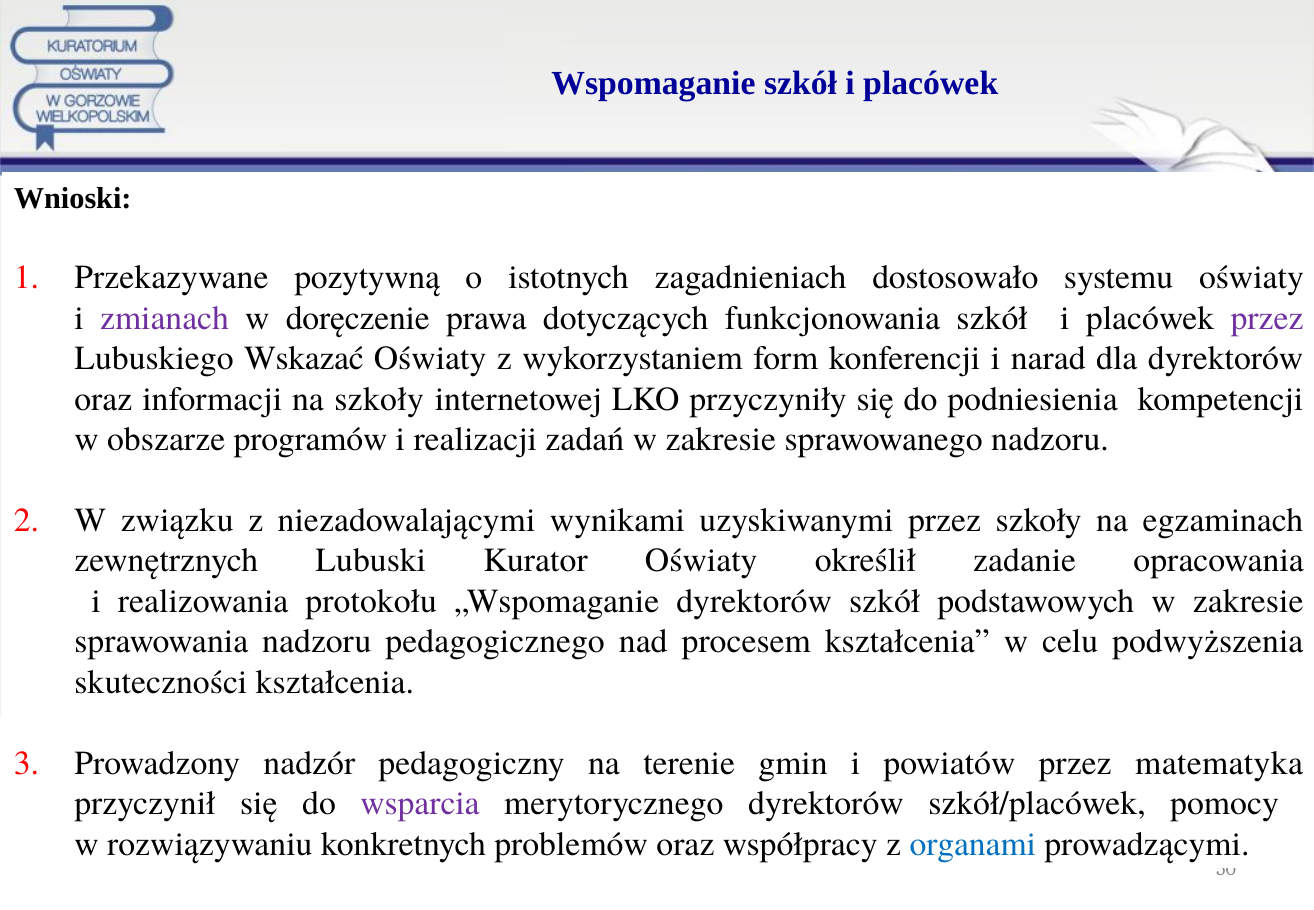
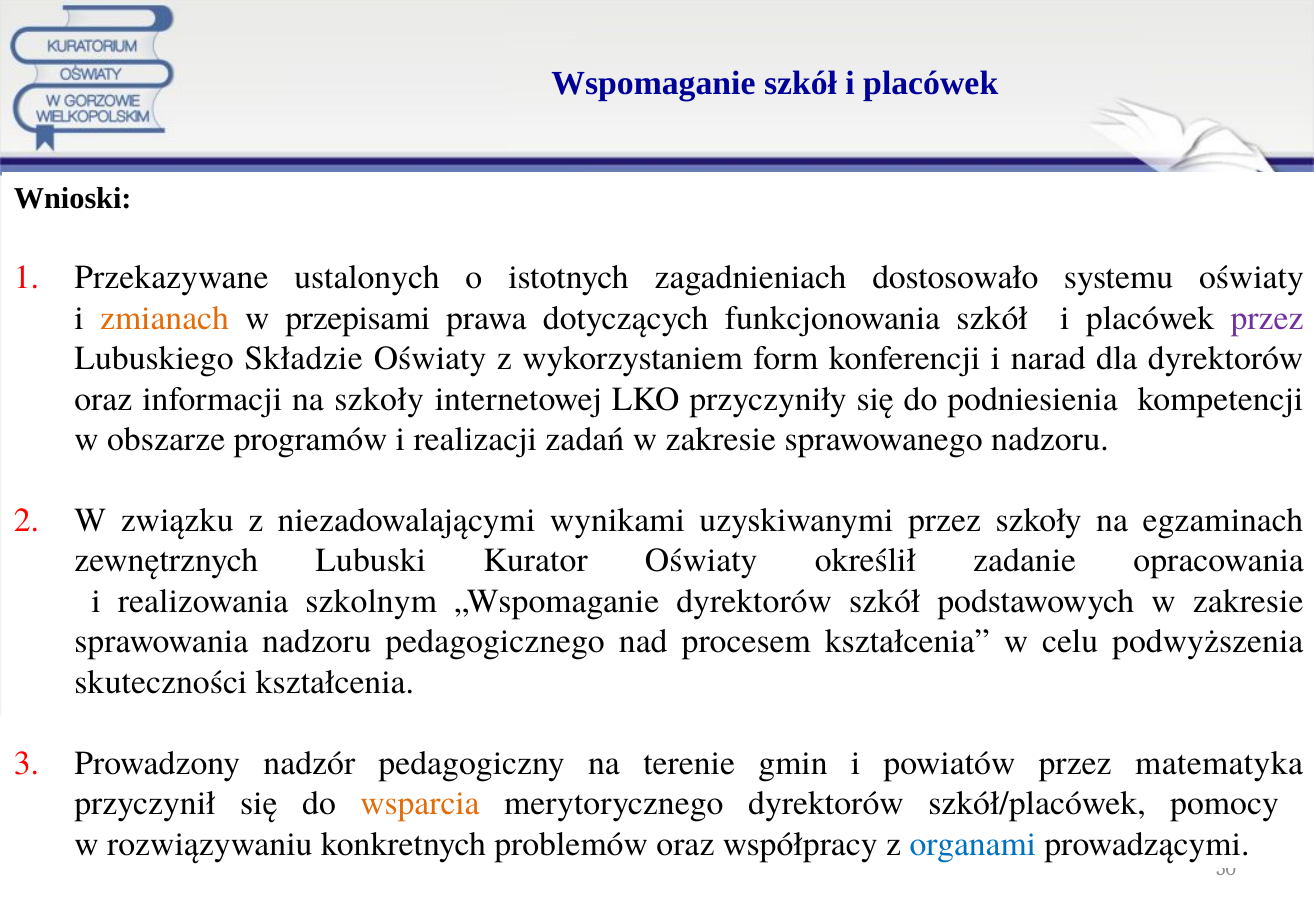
pozytywną: pozytywną -> ustalonych
zmianach colour: purple -> orange
doręczenie: doręczenie -> przepisami
Wskazać: Wskazać -> Składzie
protokołu: protokołu -> szkolnym
wsparcia colour: purple -> orange
